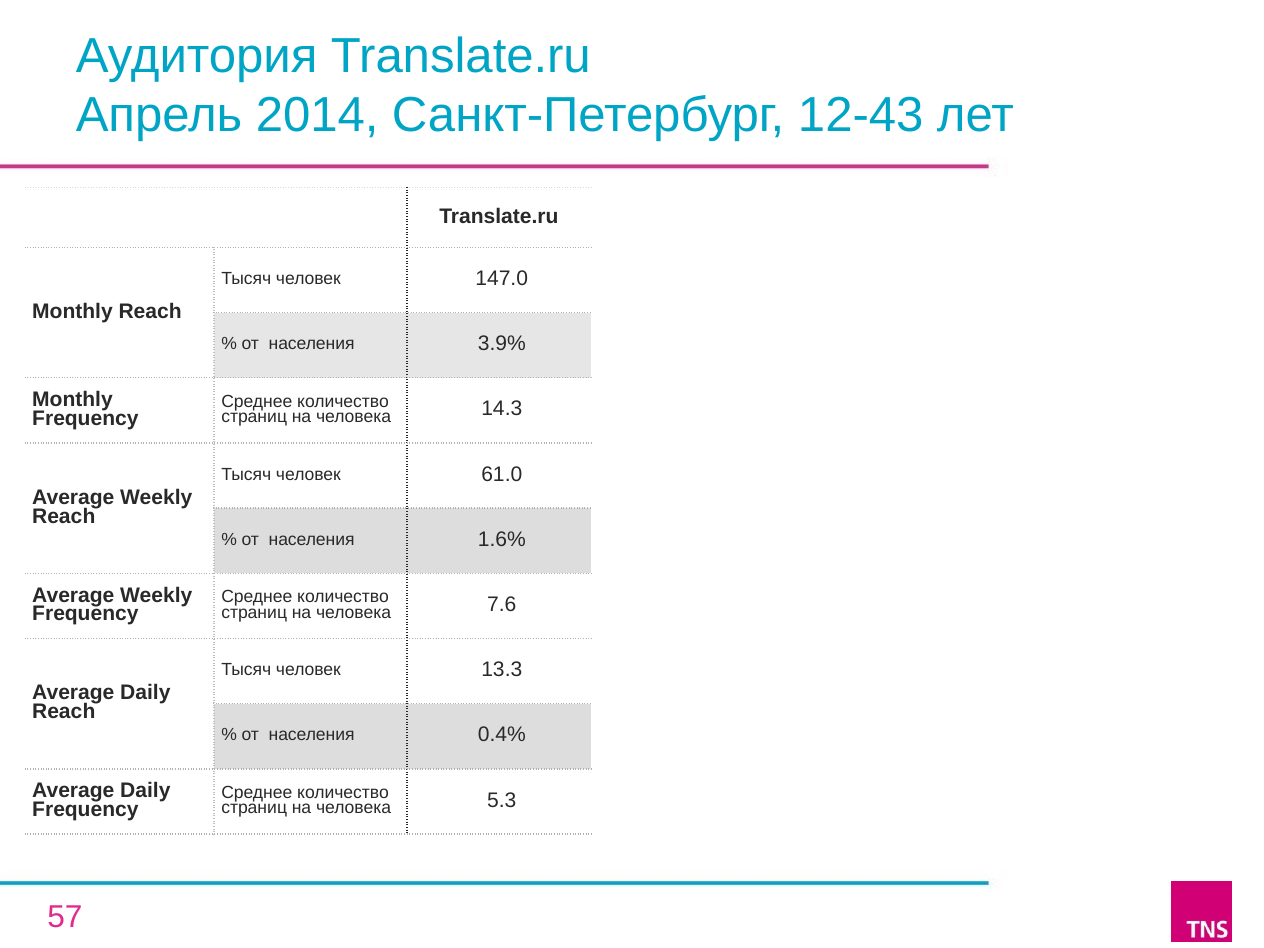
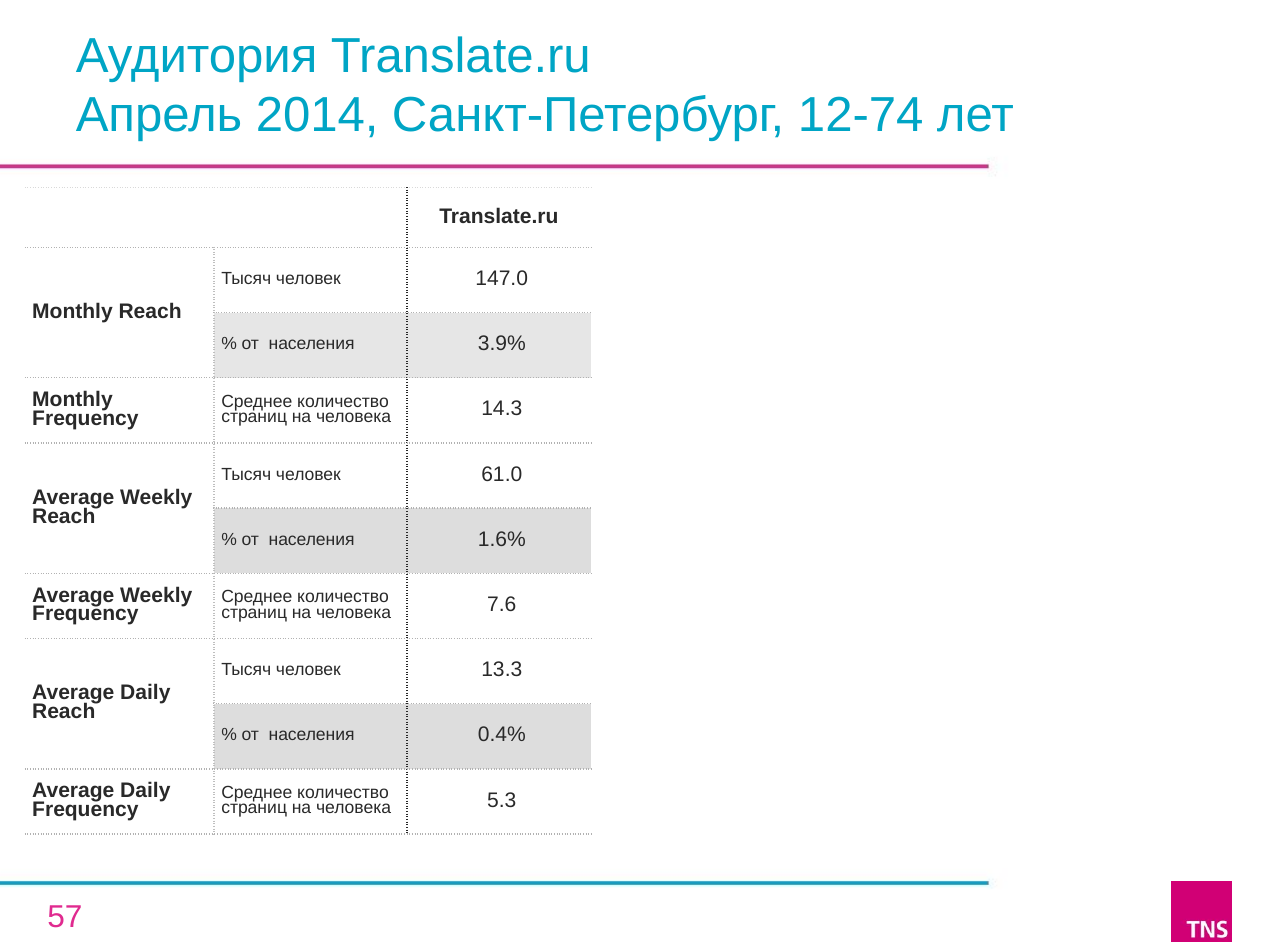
12-43: 12-43 -> 12-74
